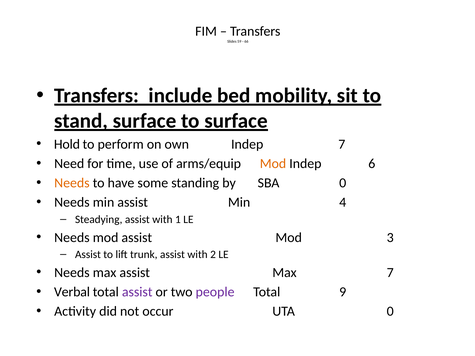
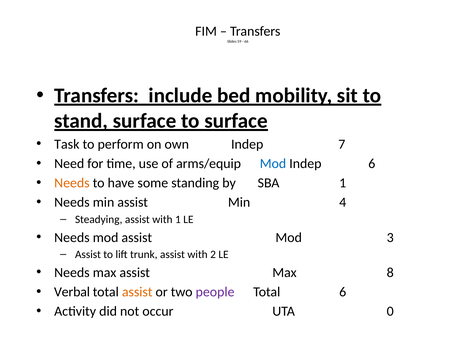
Hold: Hold -> Task
Mod at (273, 164) colour: orange -> blue
SBA 0: 0 -> 1
Max 7: 7 -> 8
assist at (137, 292) colour: purple -> orange
Total 9: 9 -> 6
